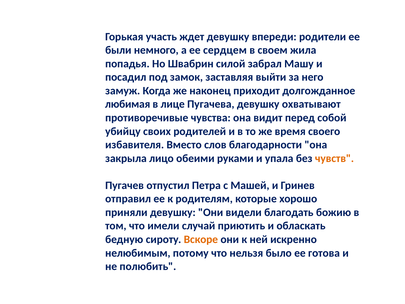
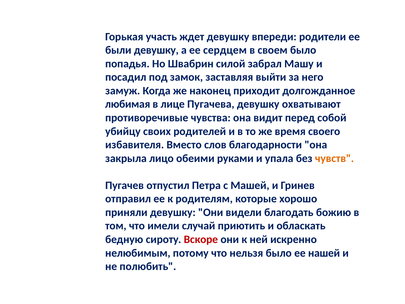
были немного: немного -> девушку
своем жила: жила -> было
Вскоре colour: orange -> red
готова: готова -> нашей
